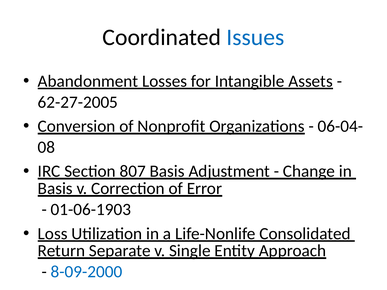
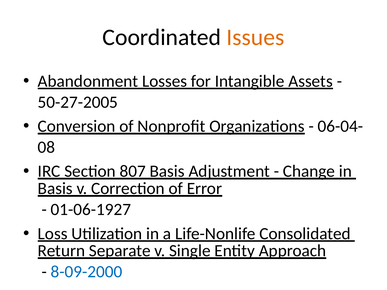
Issues colour: blue -> orange
62-27-2005: 62-27-2005 -> 50-27-2005
01-06-1903: 01-06-1903 -> 01-06-1927
